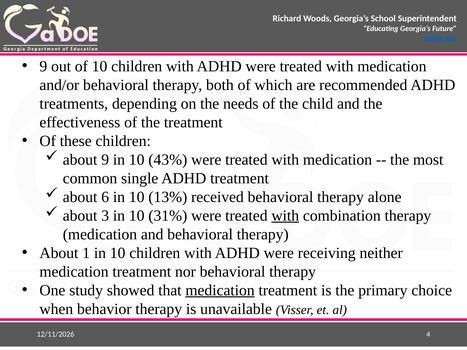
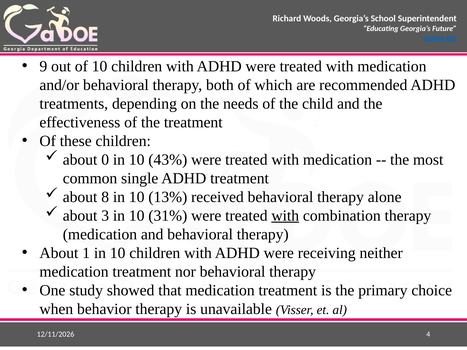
about 9: 9 -> 0
6: 6 -> 8
medication at (220, 290) underline: present -> none
